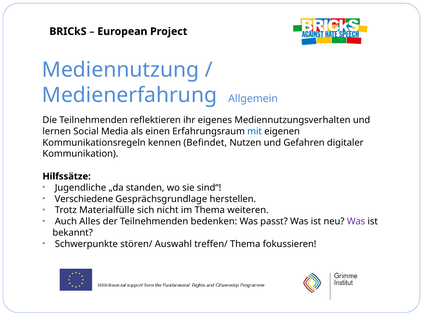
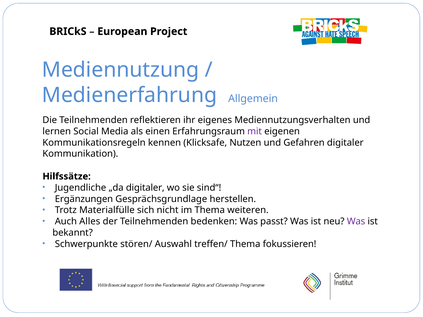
mit colour: blue -> purple
Befindet: Befindet -> Klicksafe
„da standen: standen -> digitaler
Verschiedene: Verschiedene -> Ergänzungen
